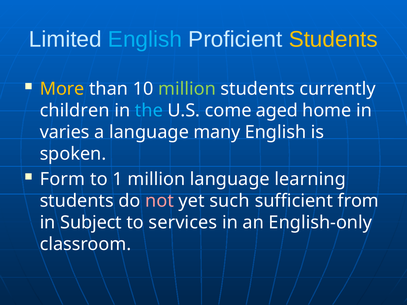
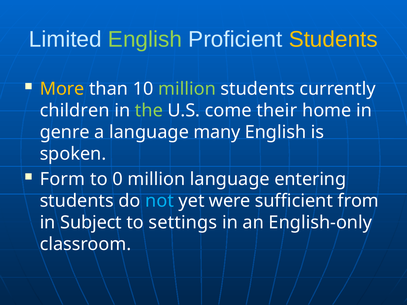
English at (145, 39) colour: light blue -> light green
the colour: light blue -> light green
aged: aged -> their
varies: varies -> genre
1: 1 -> 0
learning: learning -> entering
not colour: pink -> light blue
such: such -> were
services: services -> settings
